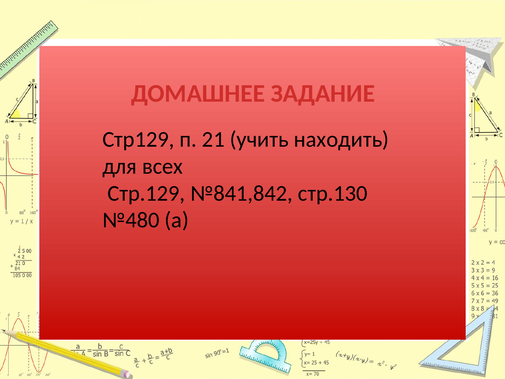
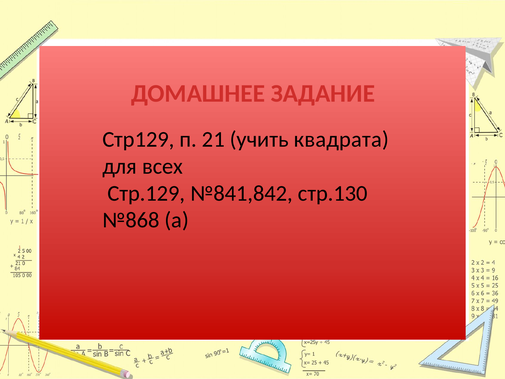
находить: находить -> квадрата
№480: №480 -> №868
